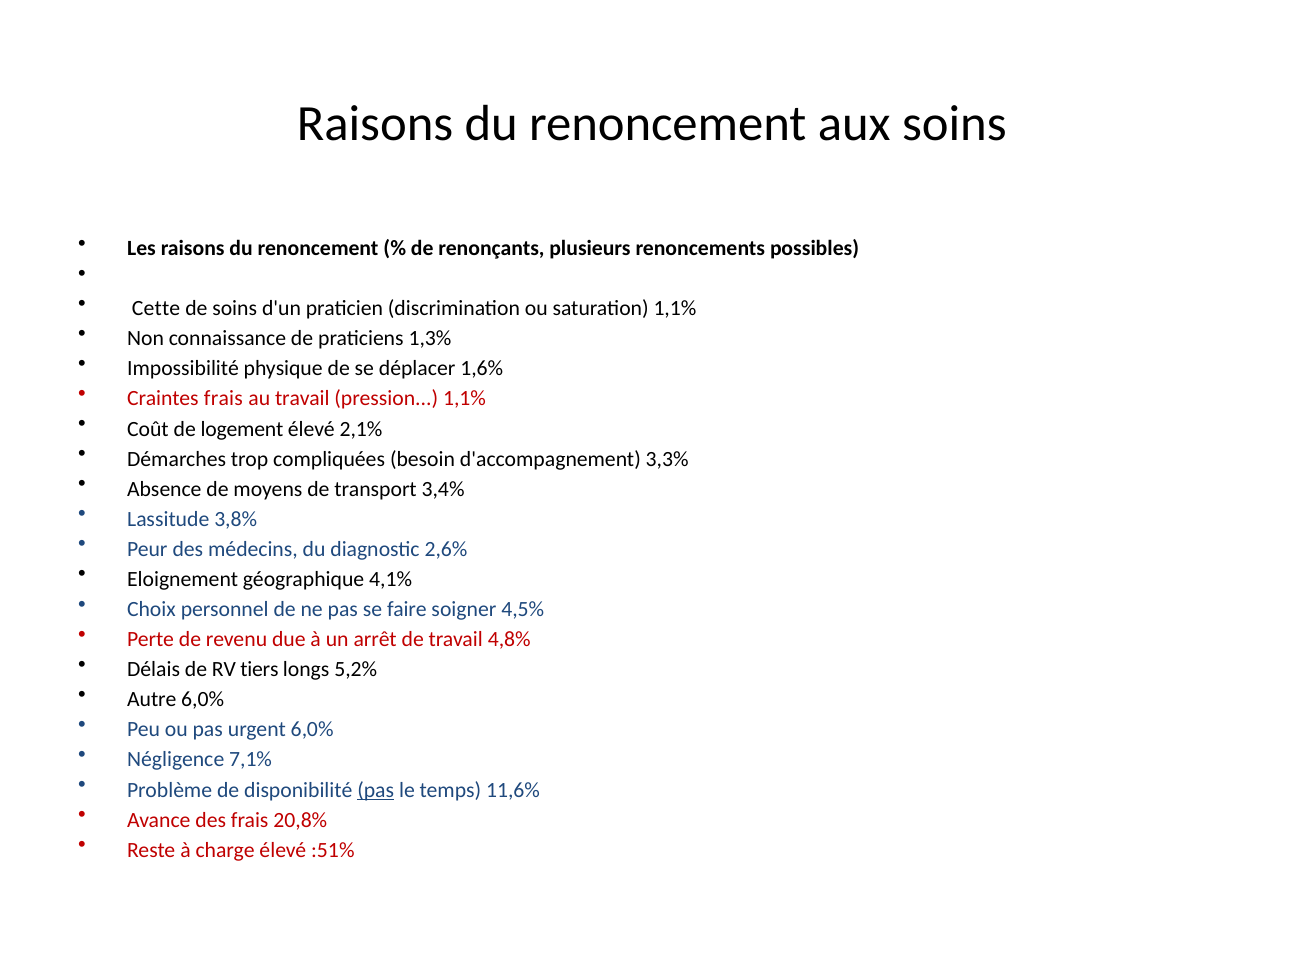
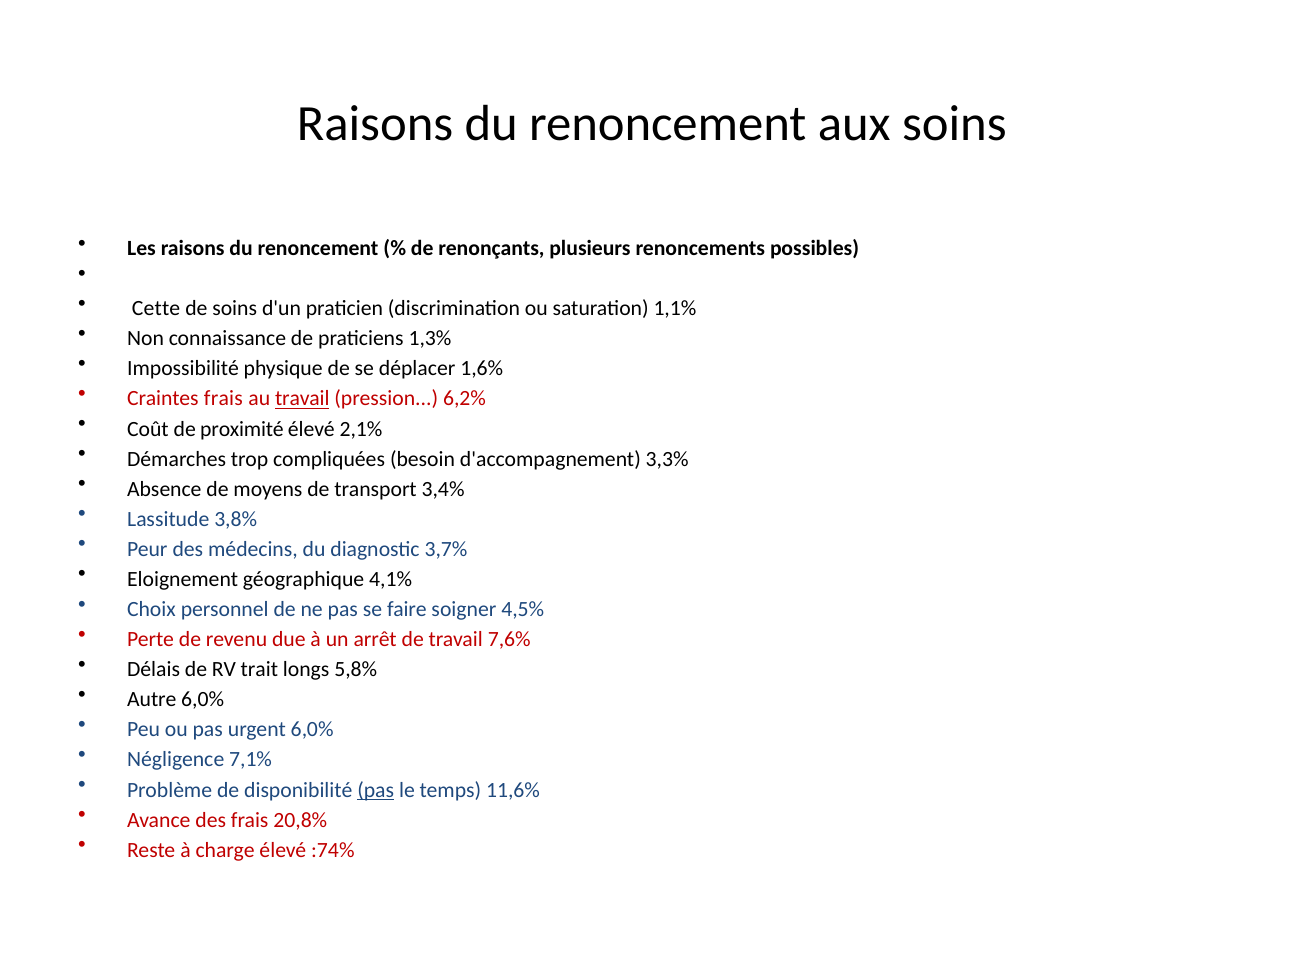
travail at (302, 399) underline: none -> present
pression 1,1%: 1,1% -> 6,2%
logement: logement -> proximité
2,6%: 2,6% -> 3,7%
4,8%: 4,8% -> 7,6%
tiers: tiers -> trait
5,2%: 5,2% -> 5,8%
:51%: :51% -> :74%
